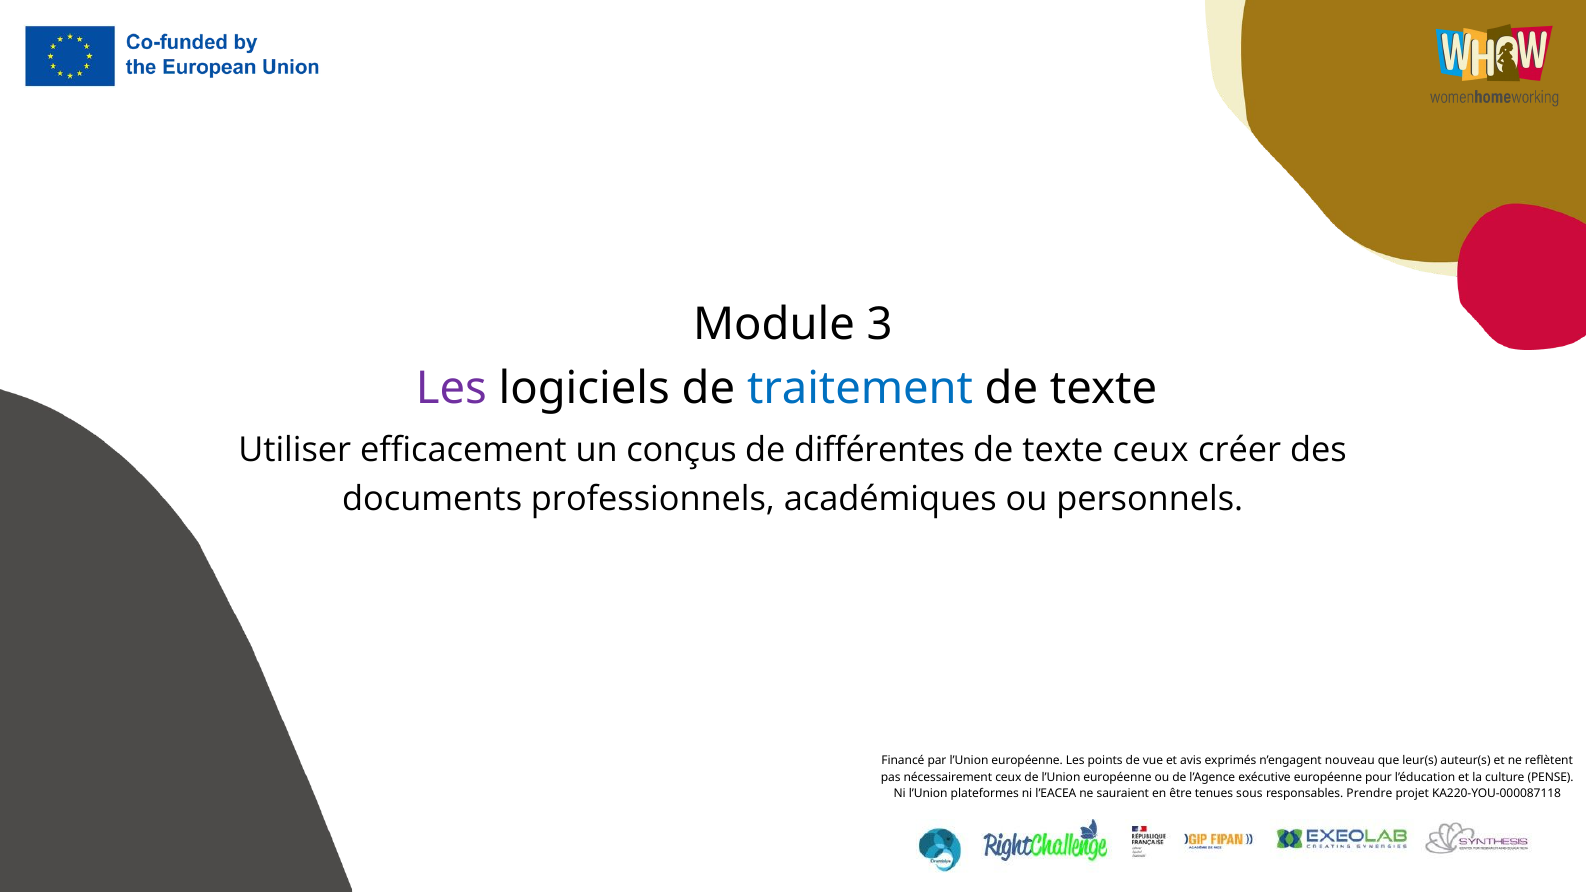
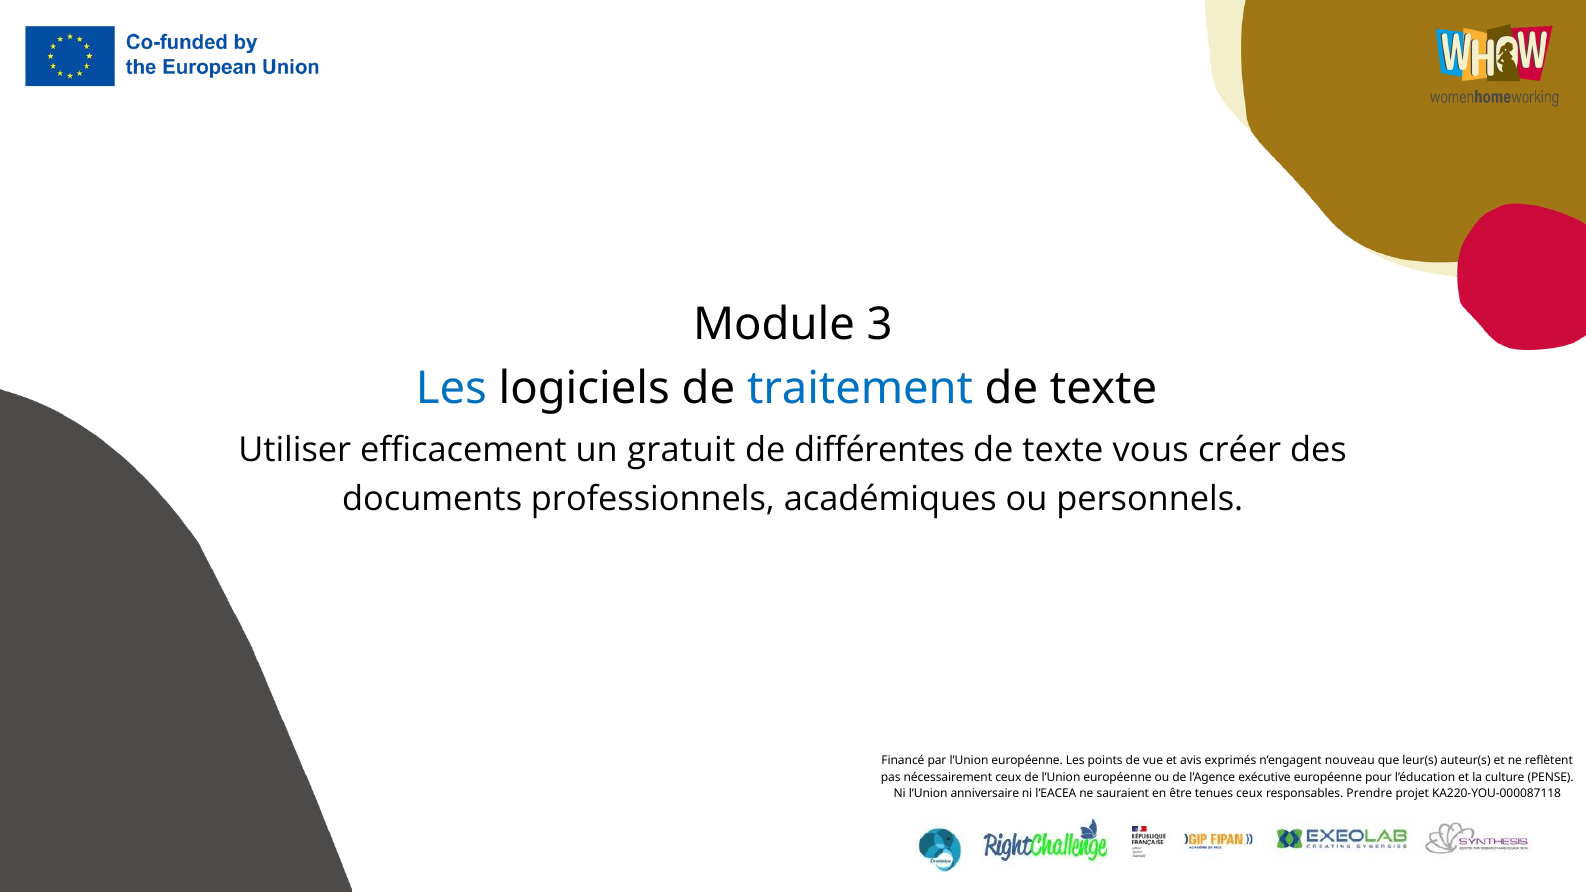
Les at (451, 389) colour: purple -> blue
conçus: conçus -> gratuit
texte ceux: ceux -> vous
plateformes: plateformes -> anniversaire
tenues sous: sous -> ceux
